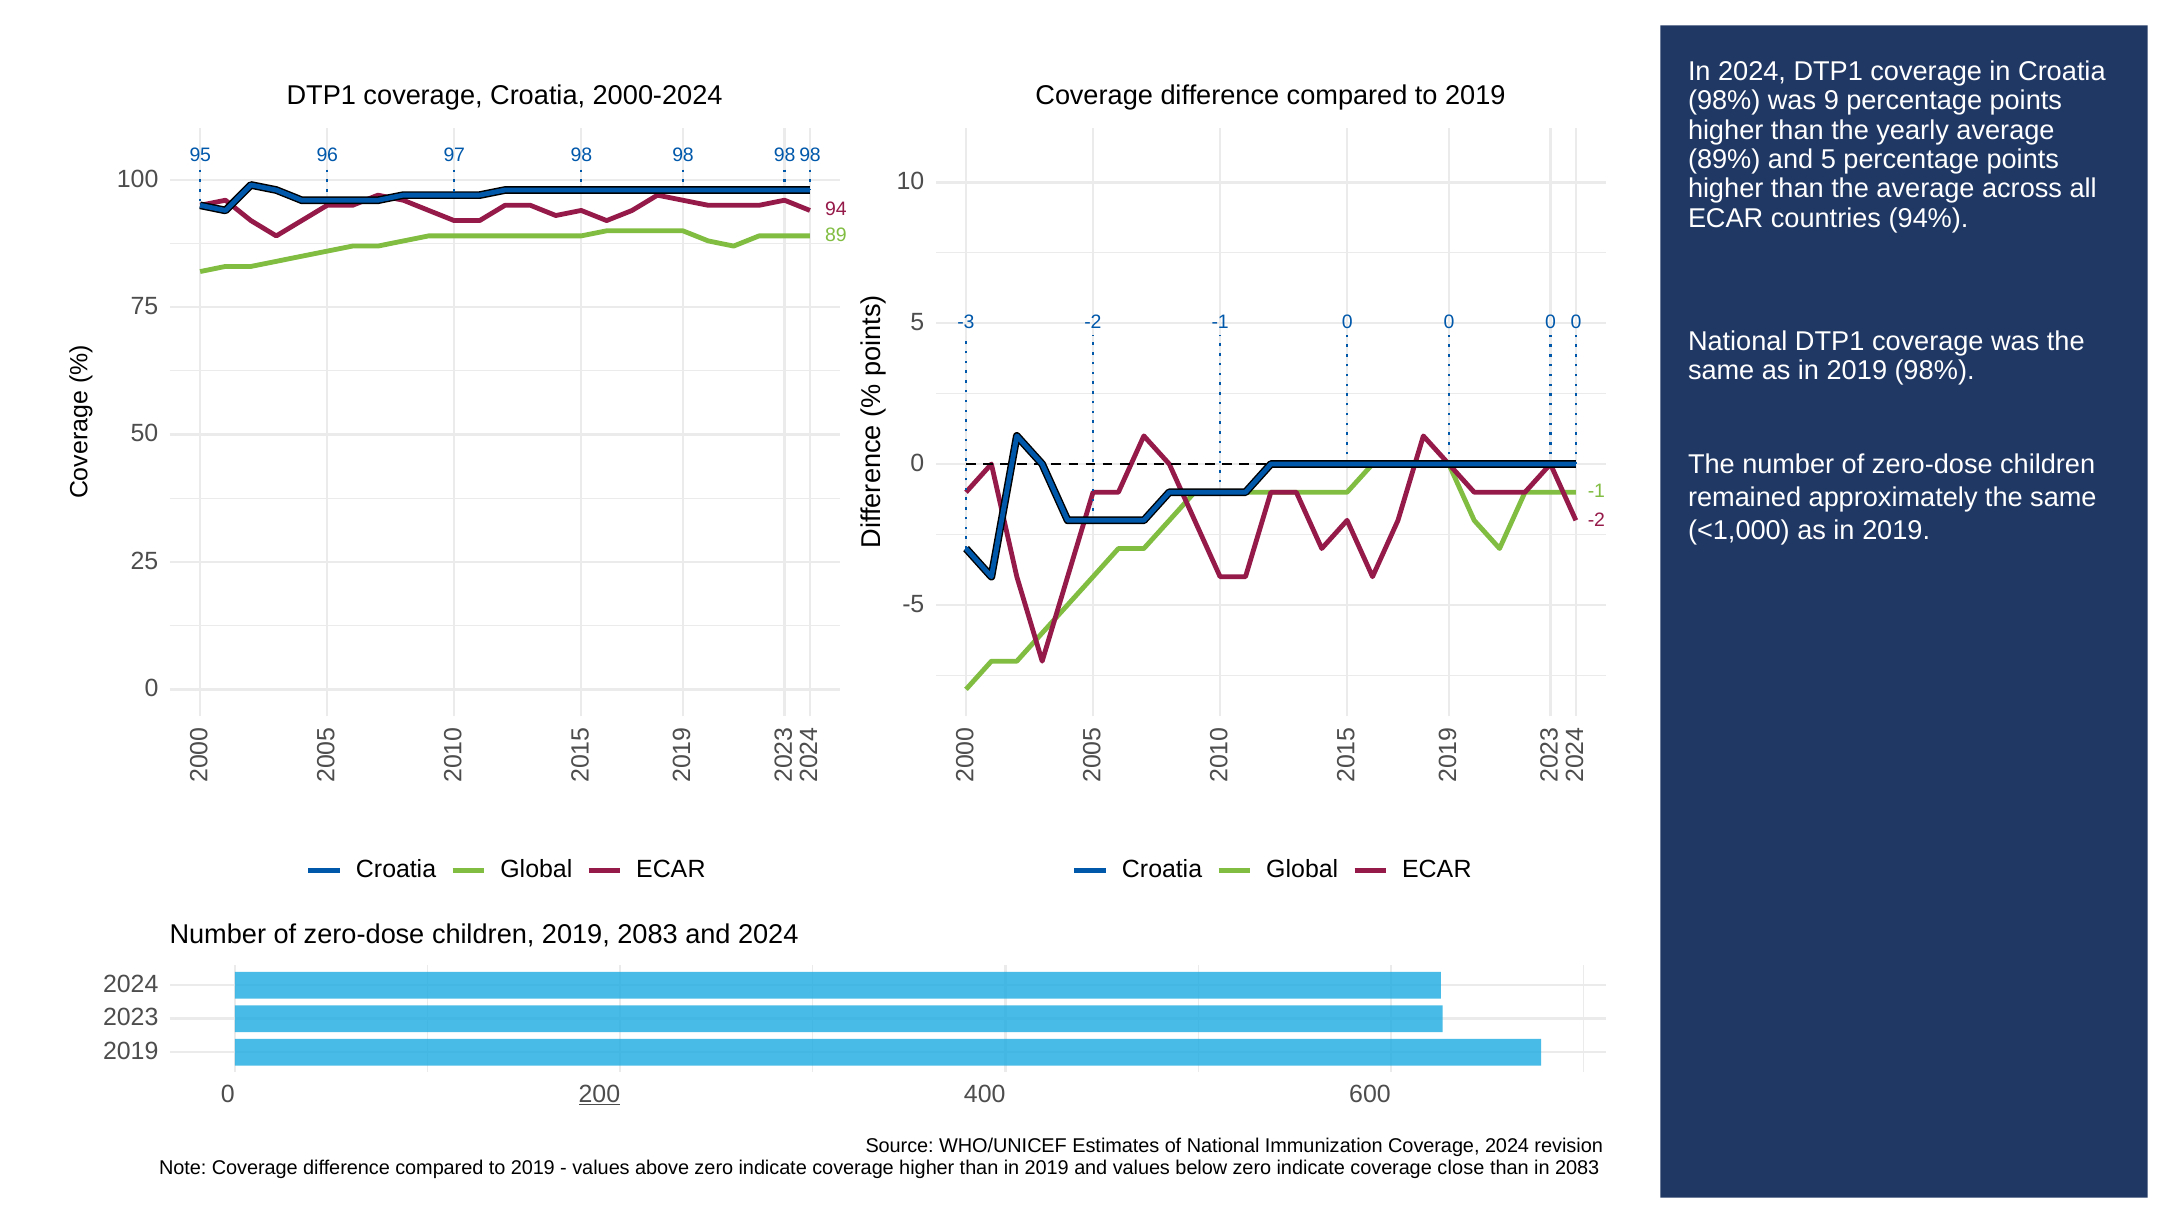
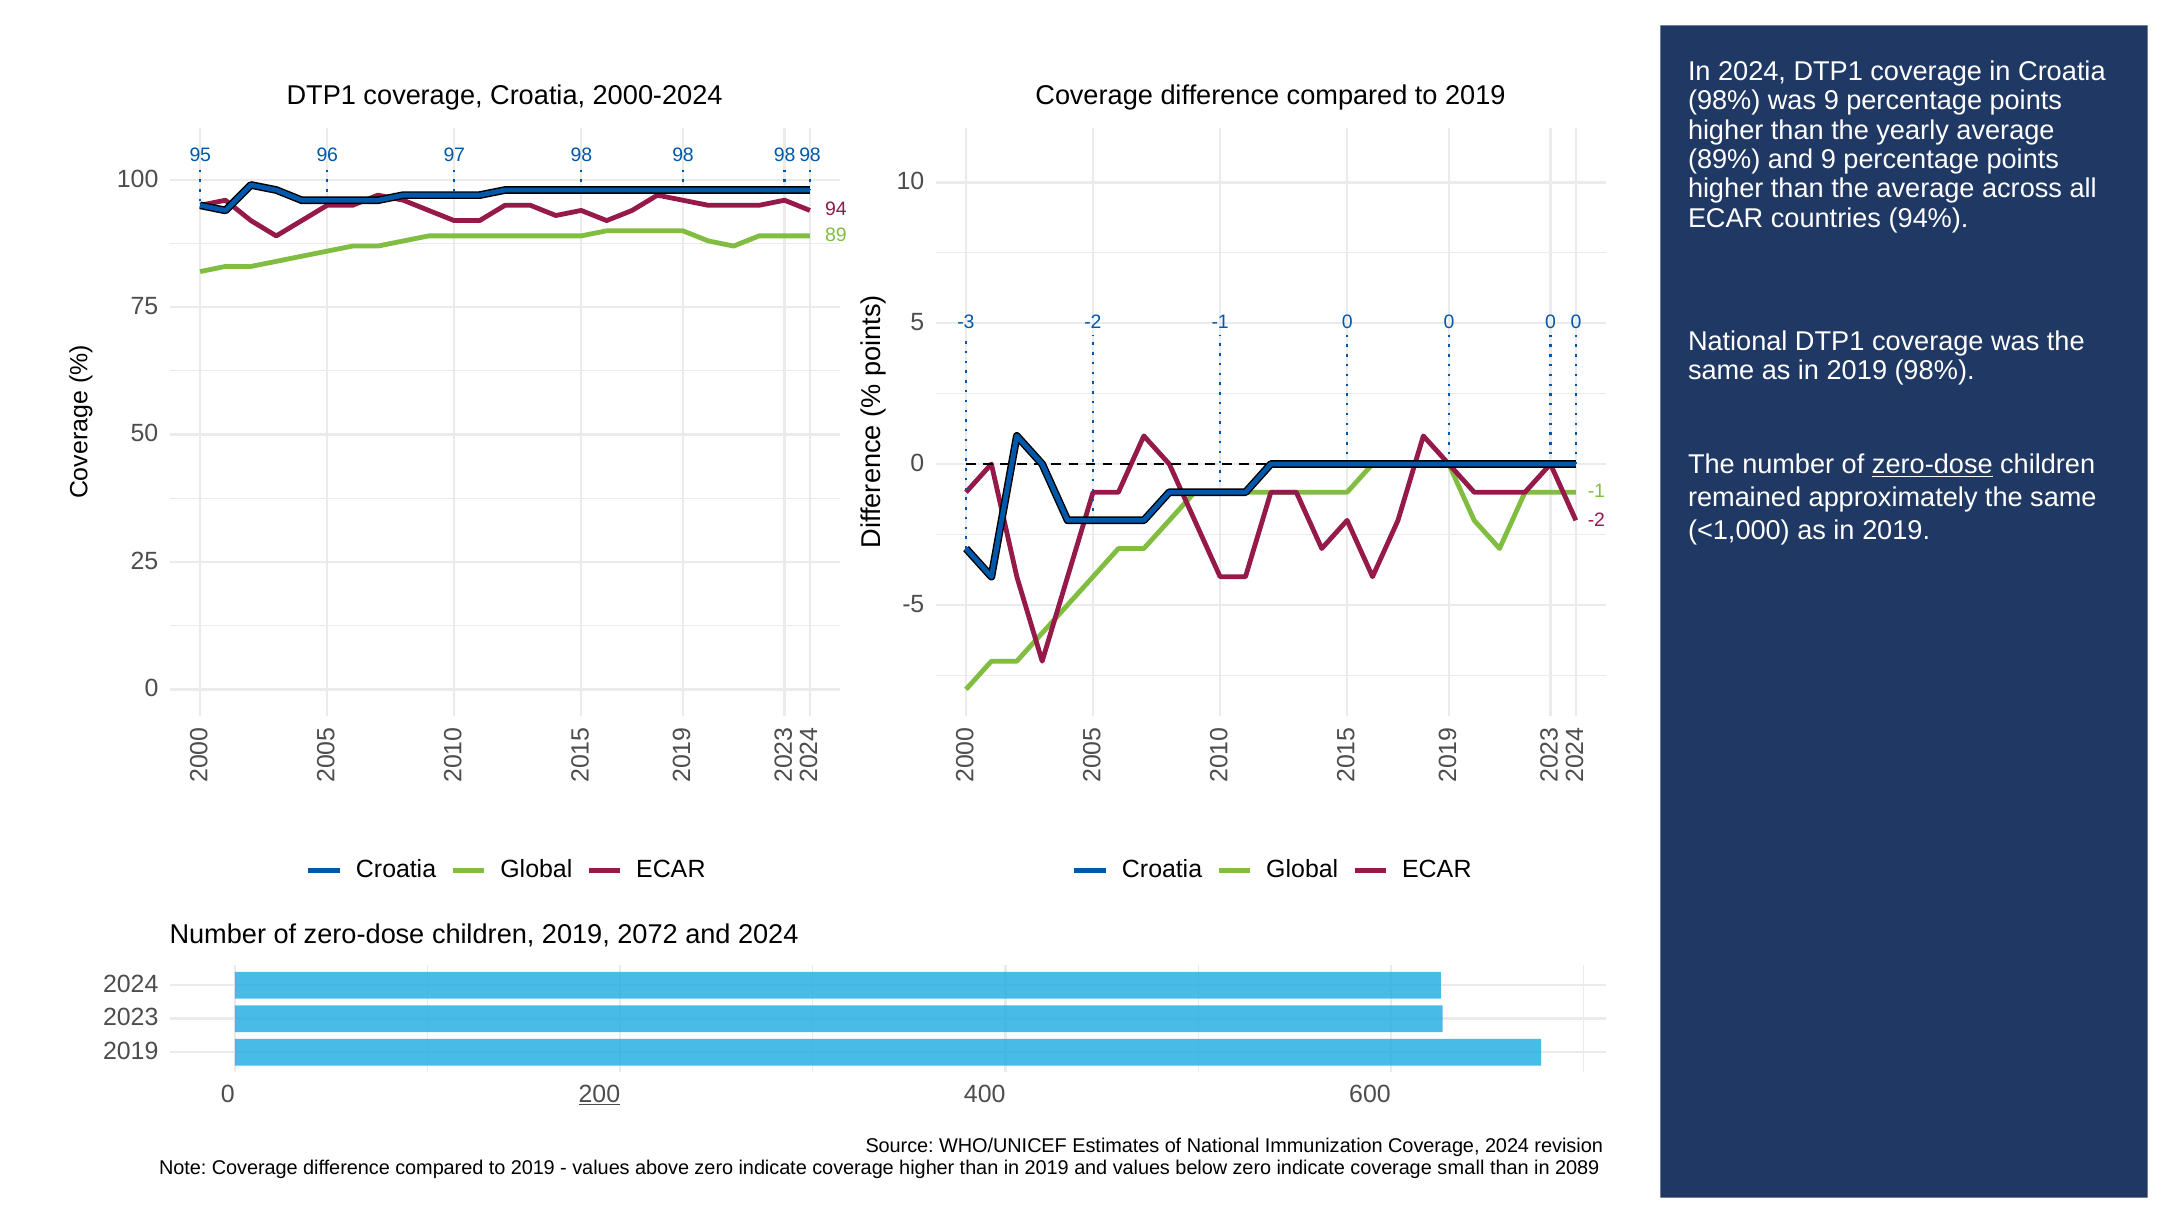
and 5: 5 -> 9
zero-dose at (1932, 465) underline: none -> present
2019 2083: 2083 -> 2072
close: close -> small
in 2083: 2083 -> 2089
